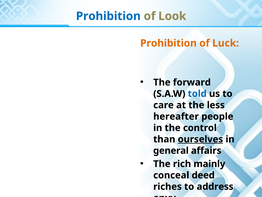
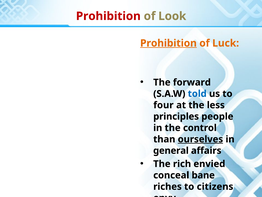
Prohibition at (108, 16) colour: blue -> red
Prohibition at (168, 43) underline: none -> present
care: care -> four
hereafter: hereafter -> principles
mainly: mainly -> envied
deed: deed -> bane
address: address -> citizens
